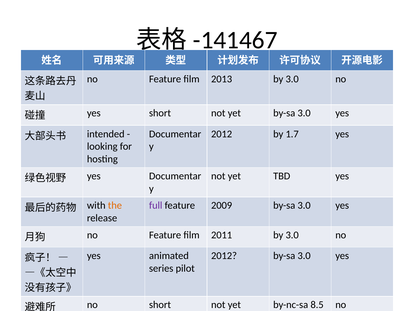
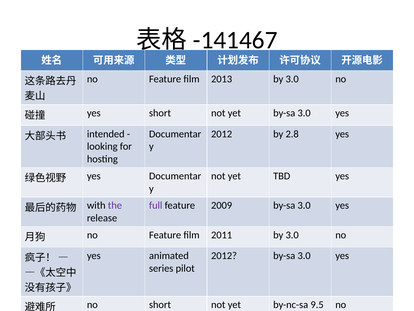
1.7: 1.7 -> 2.8
the colour: orange -> purple
8.5: 8.5 -> 9.5
